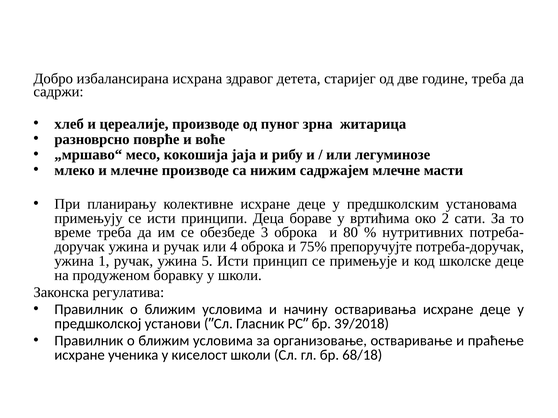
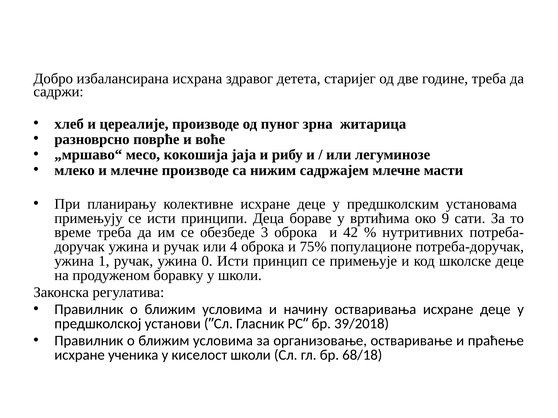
2: 2 -> 9
80: 80 -> 42
препоручујте: препоручујте -> популационе
5: 5 -> 0
